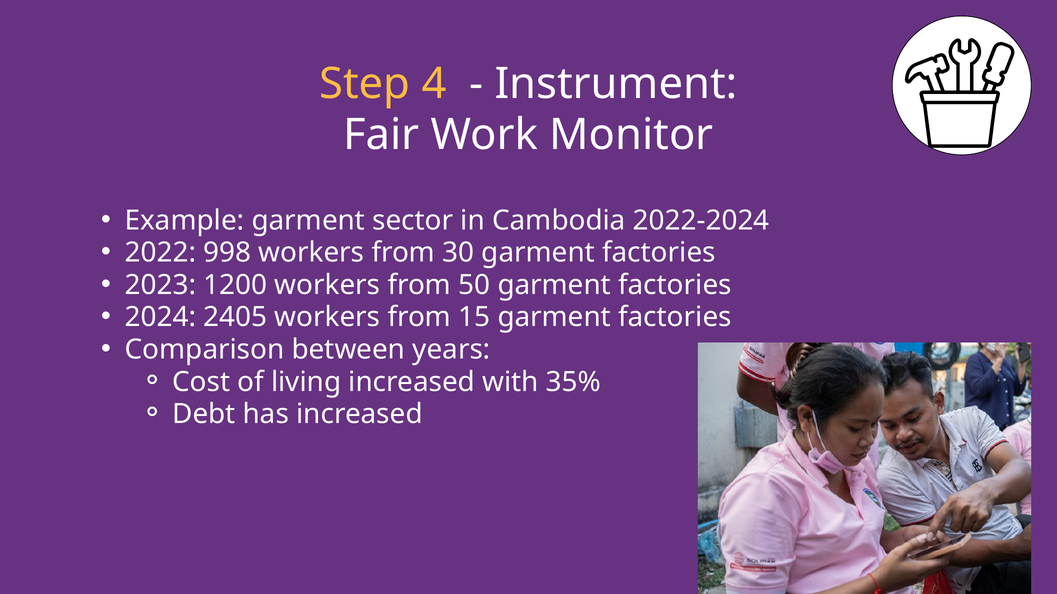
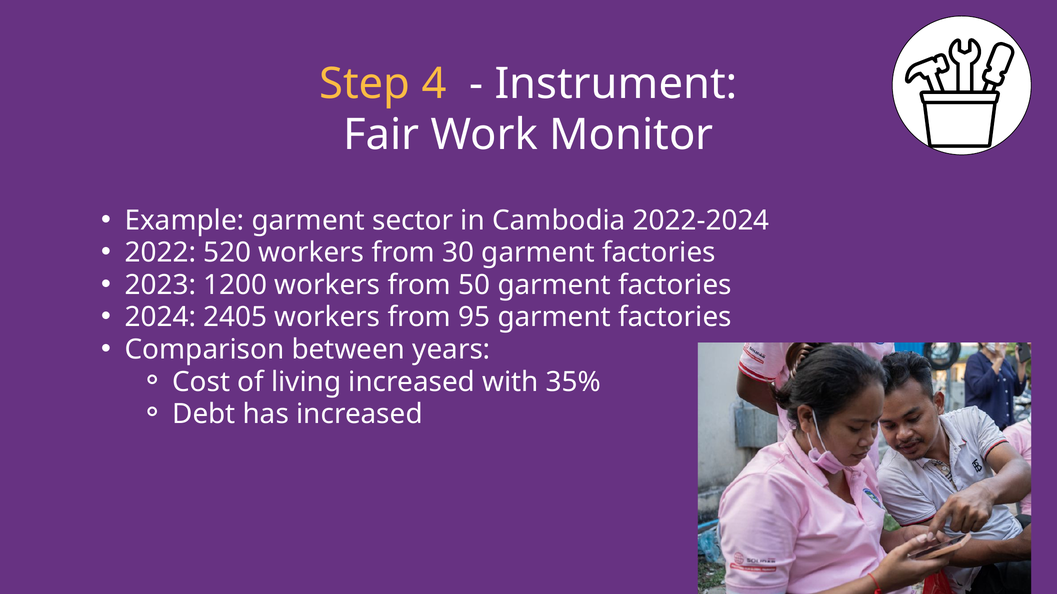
998: 998 -> 520
15: 15 -> 95
